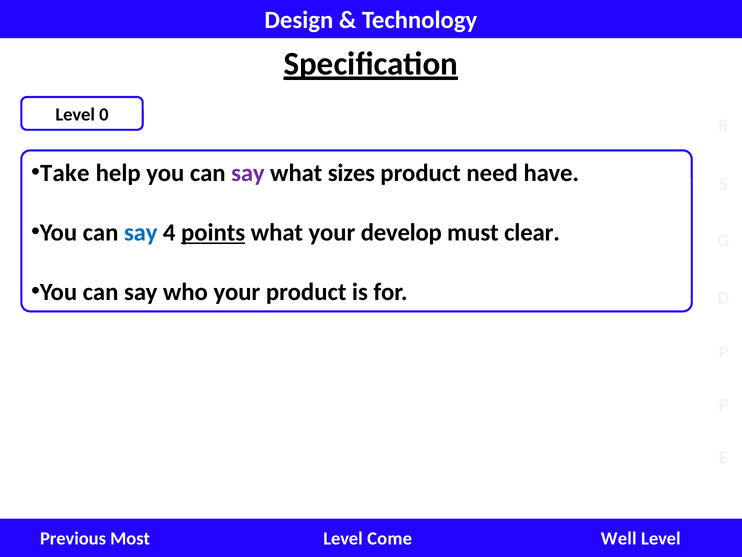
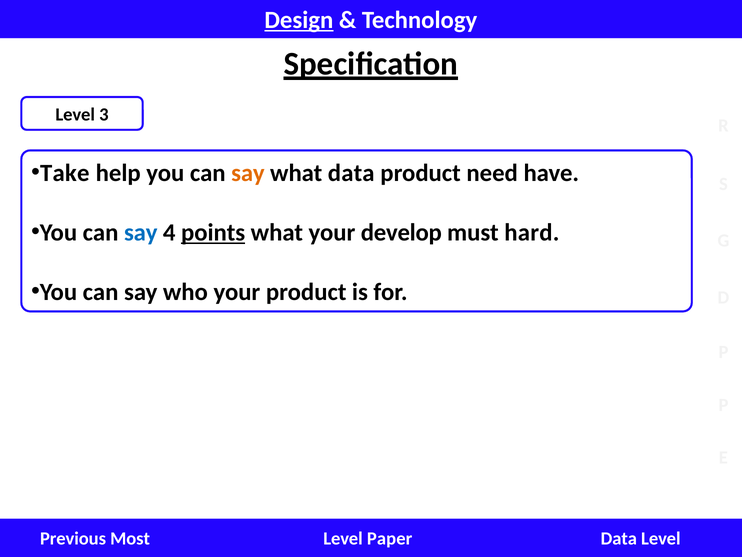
Design underline: none -> present
0: 0 -> 3
say at (248, 173) colour: purple -> orange
what sizes: sizes -> data
clear: clear -> hard
Well at (619, 538): Well -> Data
Come: Come -> Paper
